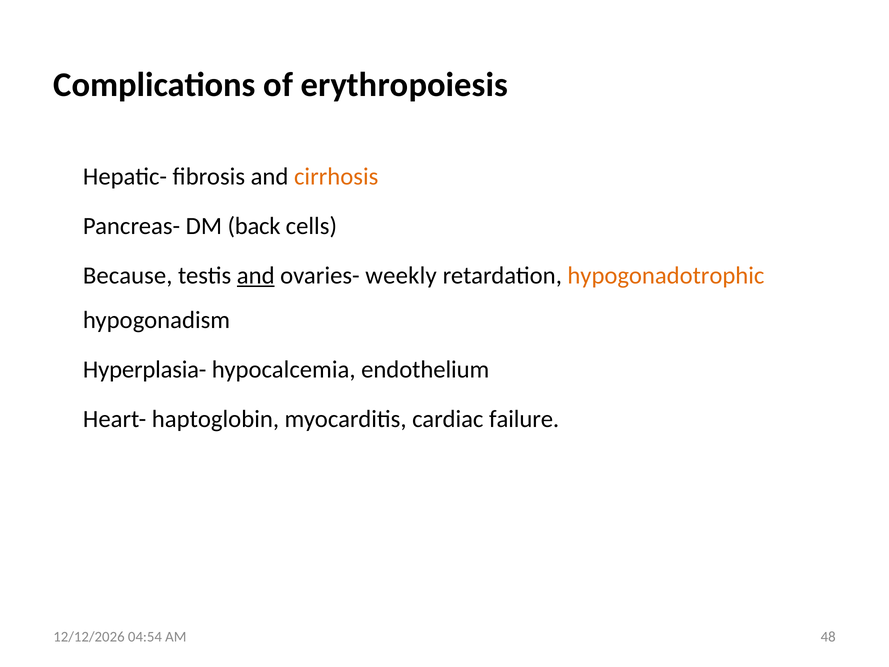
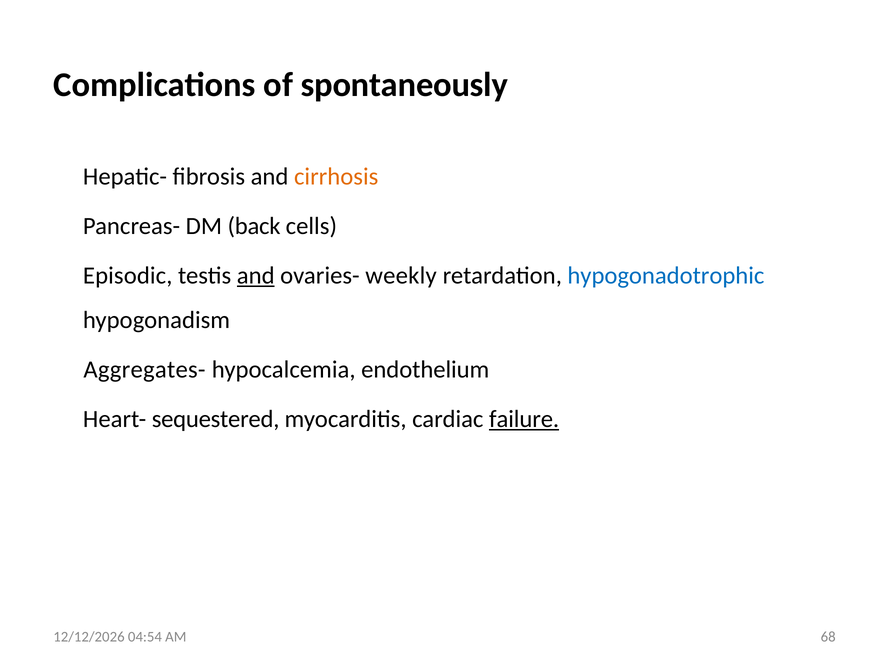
erythropoiesis: erythropoiesis -> spontaneously
Because: Because -> Episodic
hypogonadotrophic colour: orange -> blue
Hyperplasia-: Hyperplasia- -> Aggregates-
haptoglobin: haptoglobin -> sequestered
failure underline: none -> present
48: 48 -> 68
